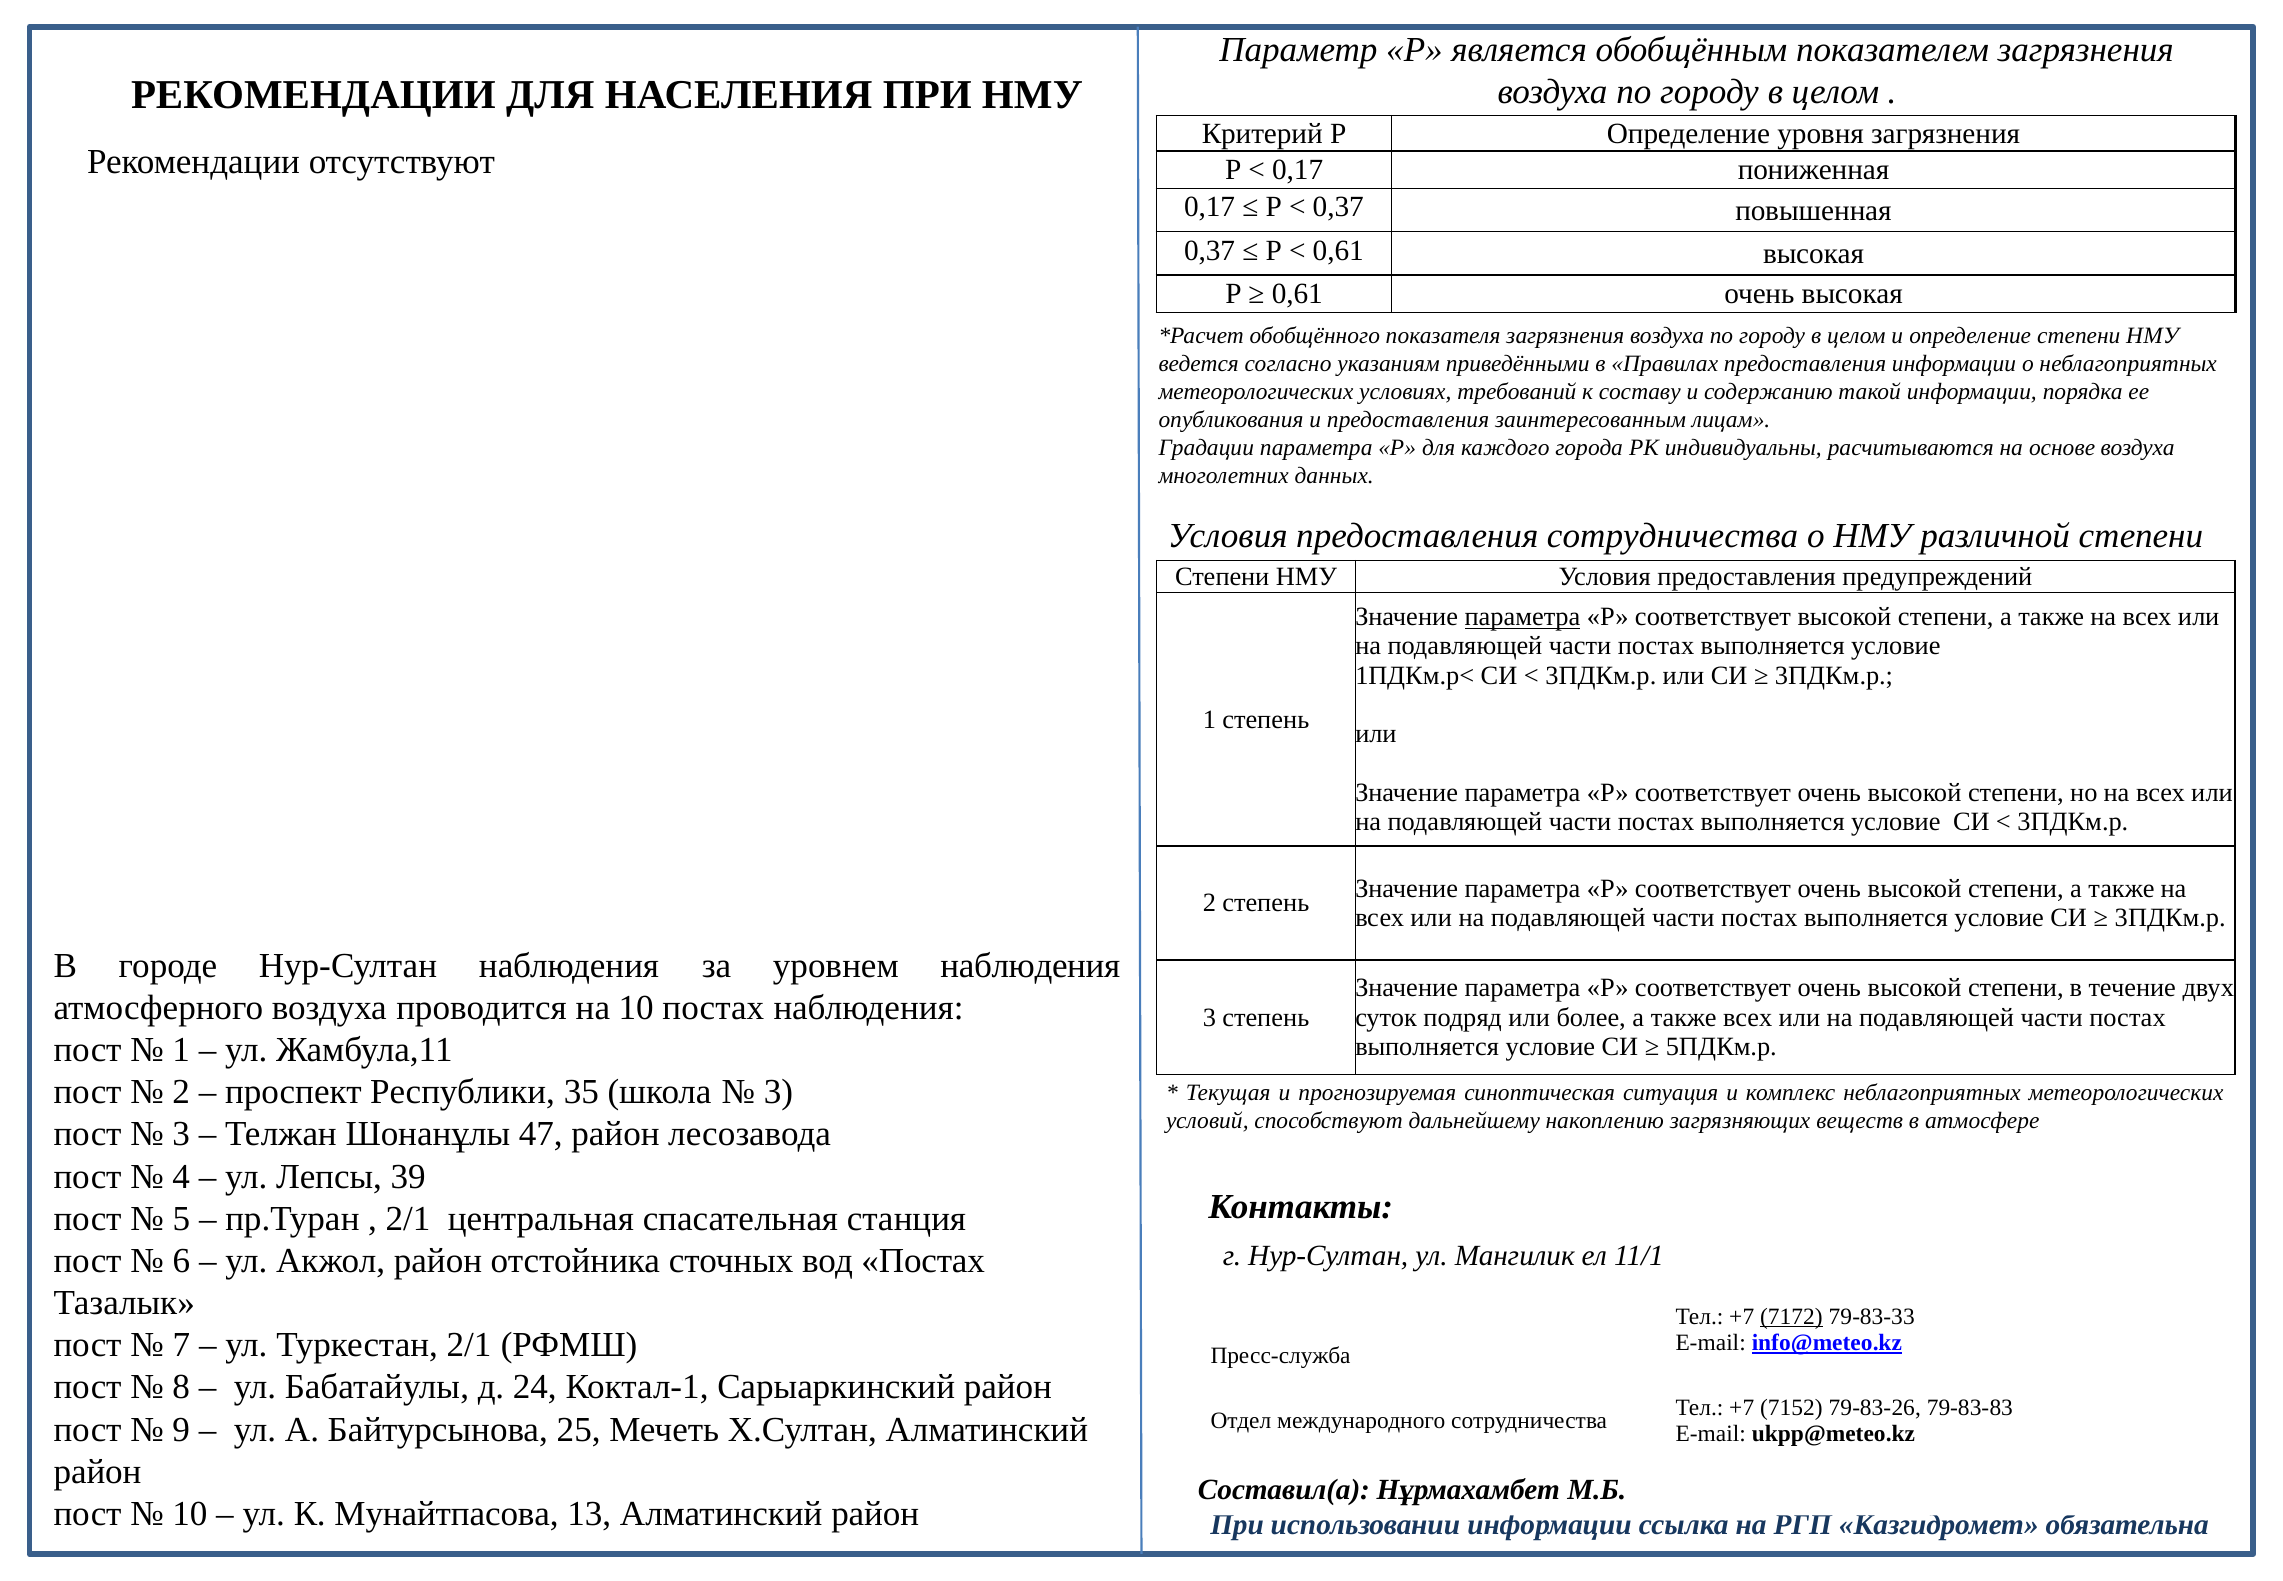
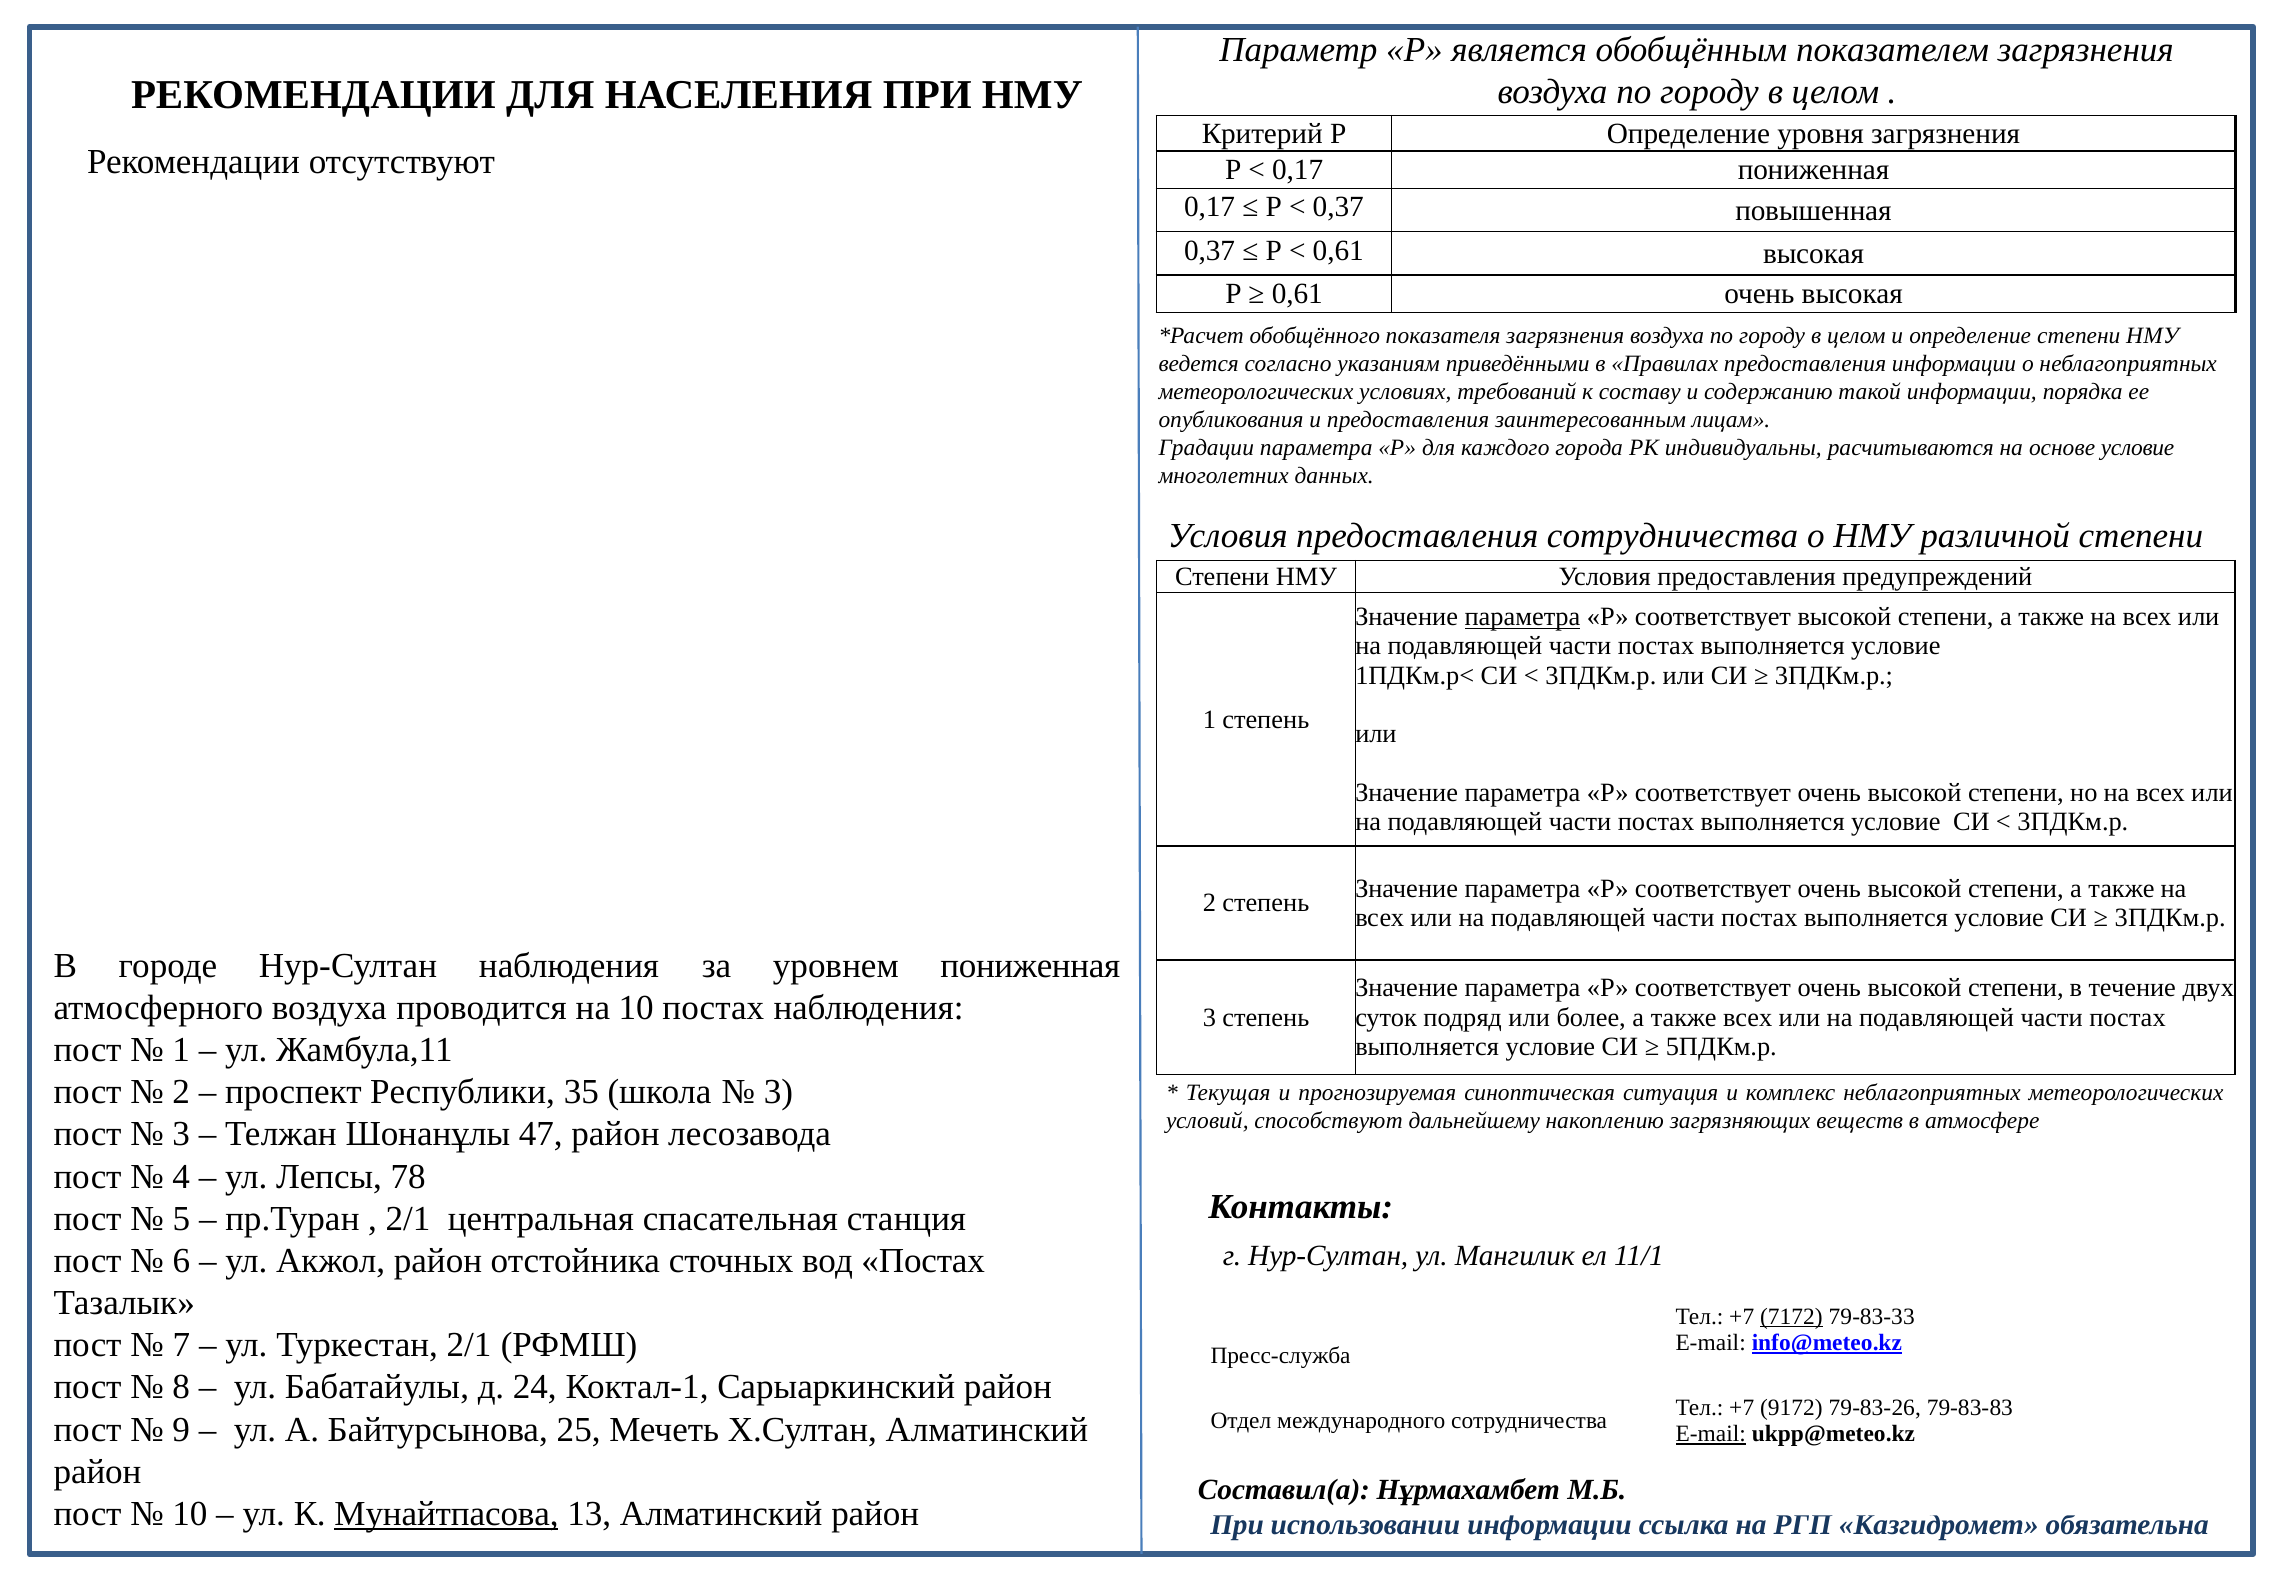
основе воздуха: воздуха -> условие
уровнем наблюдения: наблюдения -> пониженная
39: 39 -> 78
7152: 7152 -> 9172
E-mail at (1711, 1433) underline: none -> present
Мунайтпасова underline: none -> present
